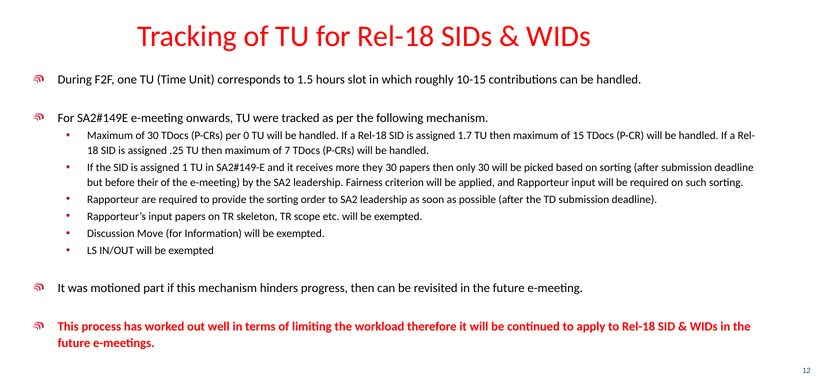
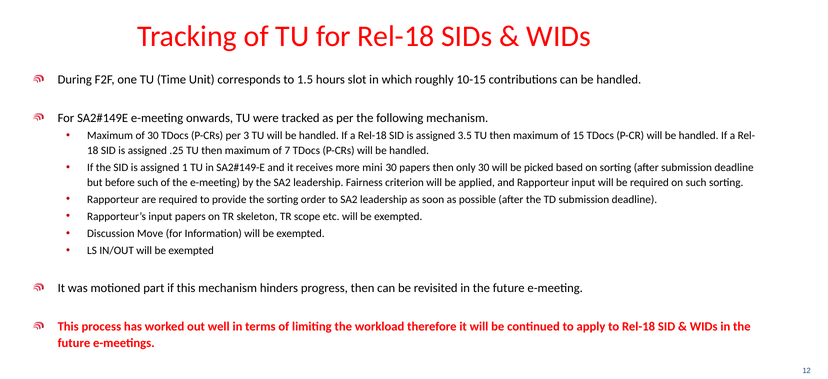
0: 0 -> 3
1.7: 1.7 -> 3.5
they: they -> mini
before their: their -> such
